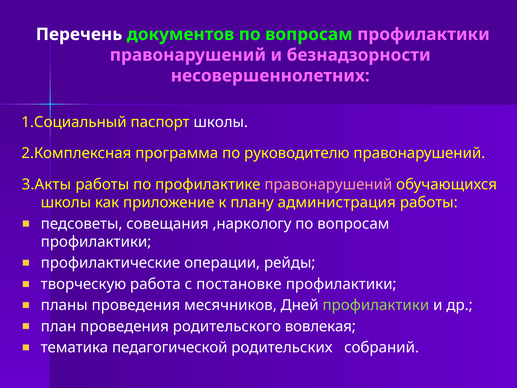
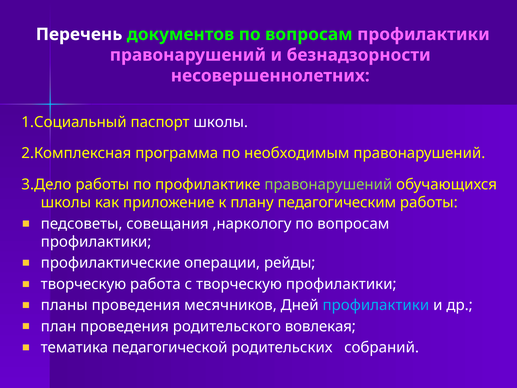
руководителю: руководителю -> необходимым
3.Акты: 3.Акты -> 3.Дело
правонарушений at (328, 184) colour: pink -> light green
администрация: администрация -> педагогическим
с постановке: постановке -> творческую
профилактики at (376, 305) colour: light green -> light blue
